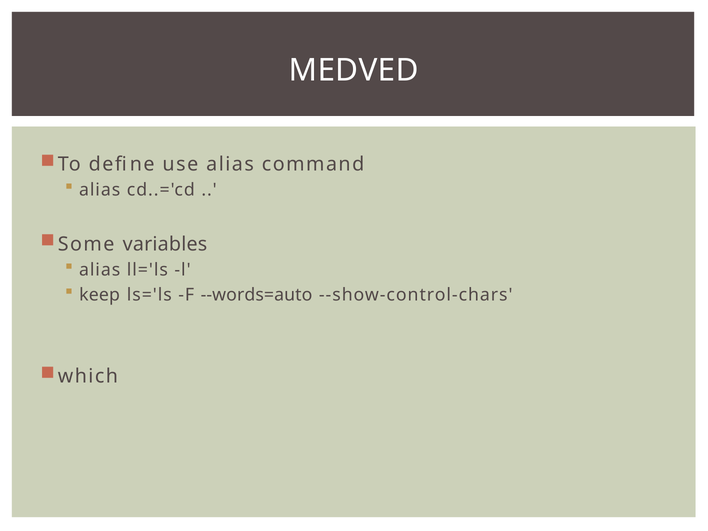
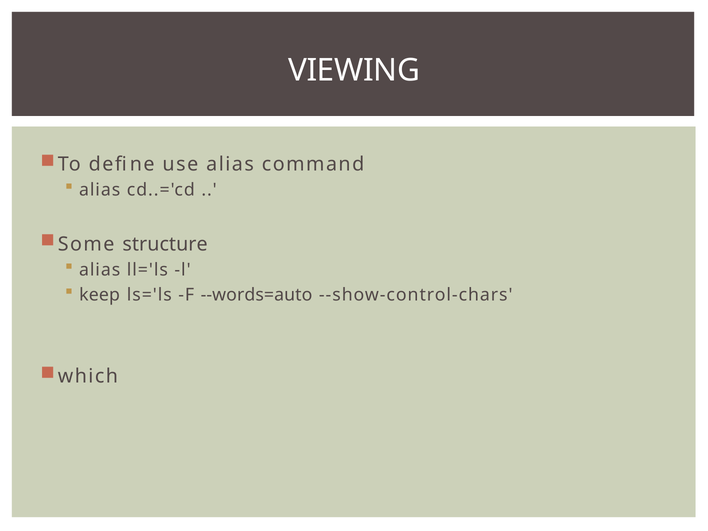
MEDVED: MEDVED -> VIEWING
variables: variables -> structure
